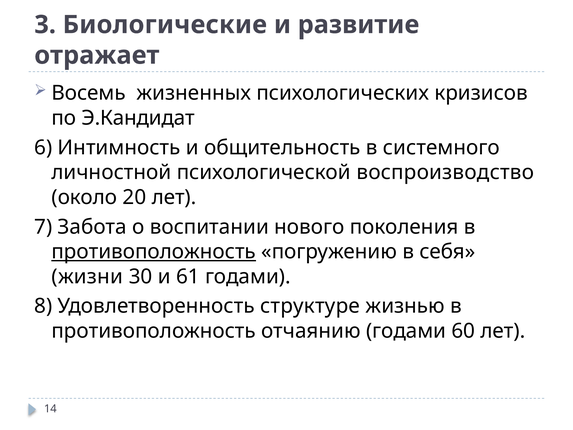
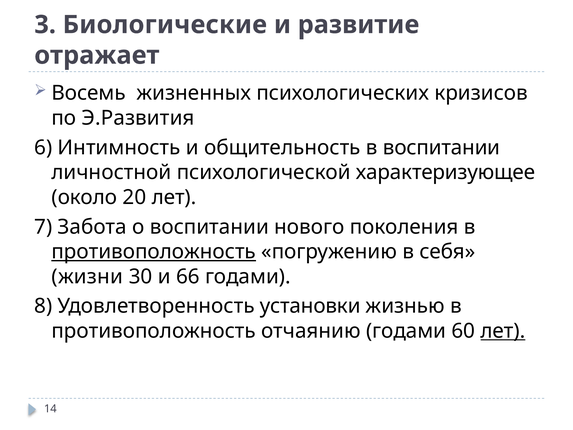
Э.Кандидат: Э.Кандидат -> Э.Развития
в системного: системного -> воспитании
воспроизводство: воспроизводство -> характеризующее
61: 61 -> 66
структуре: структуре -> установки
лет at (503, 331) underline: none -> present
